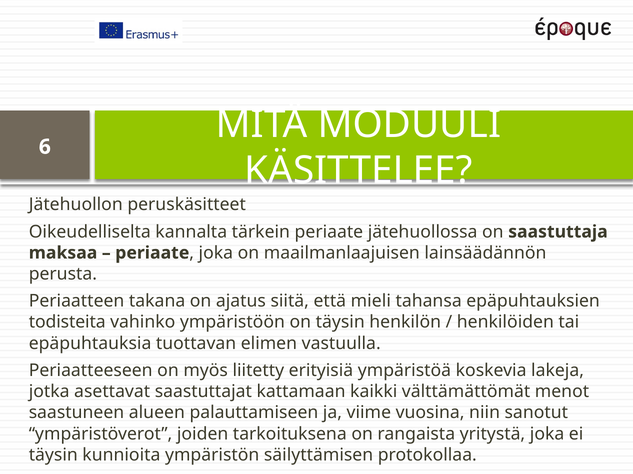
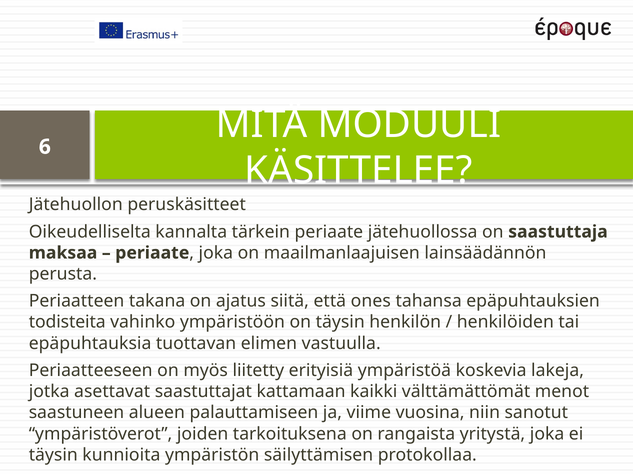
mieli: mieli -> ones
